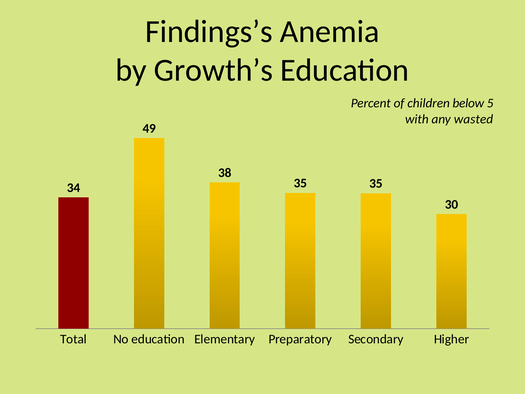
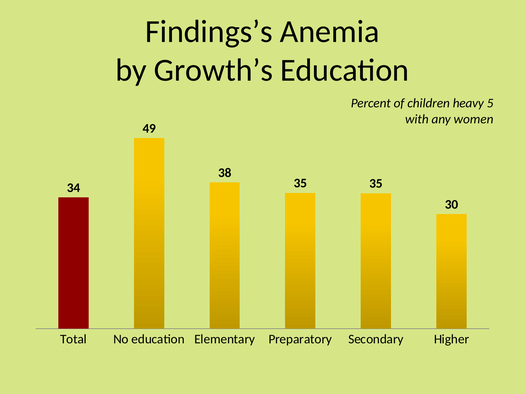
below: below -> heavy
wasted: wasted -> women
